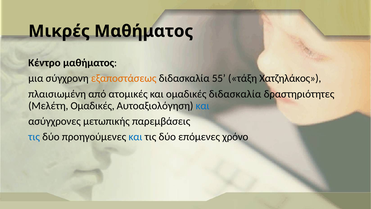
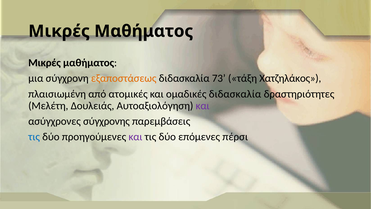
Κέντρο at (44, 63): Κέντρο -> Μικρές
55: 55 -> 73
Μελέτη Ομαδικές: Ομαδικές -> Δουλειάς
και at (203, 106) colour: blue -> purple
μετωπικής: μετωπικής -> σύγχρονης
και at (135, 137) colour: blue -> purple
χρόνο: χρόνο -> πέρσι
